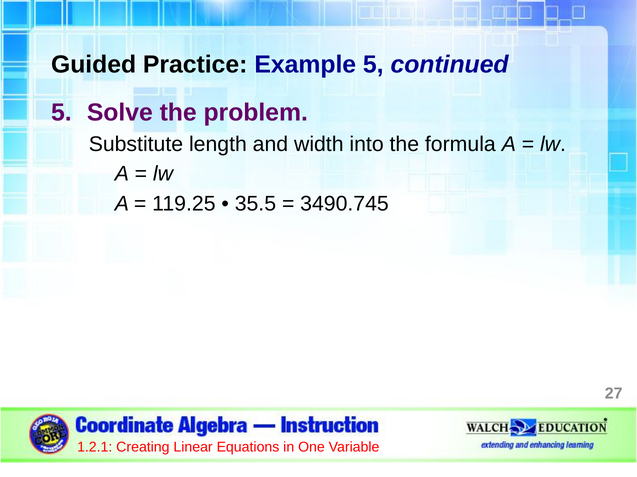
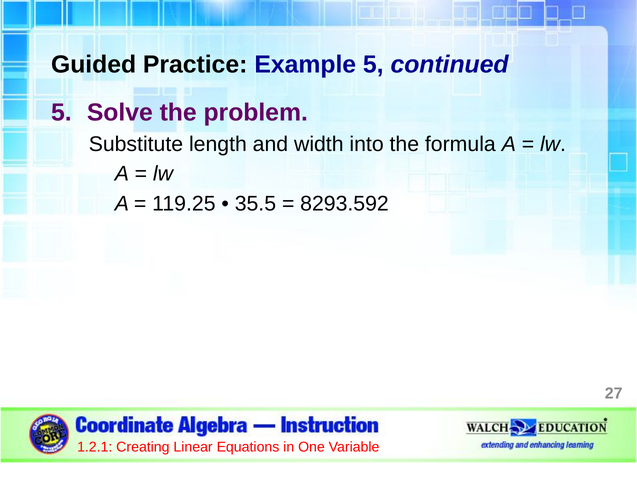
3490.745: 3490.745 -> 8293.592
